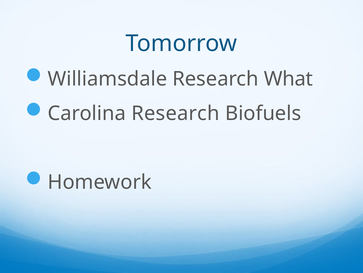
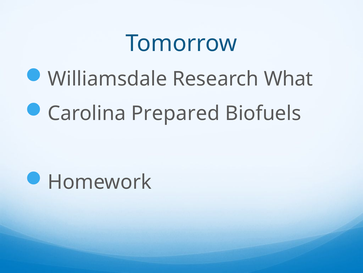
Carolina Research: Research -> Prepared
